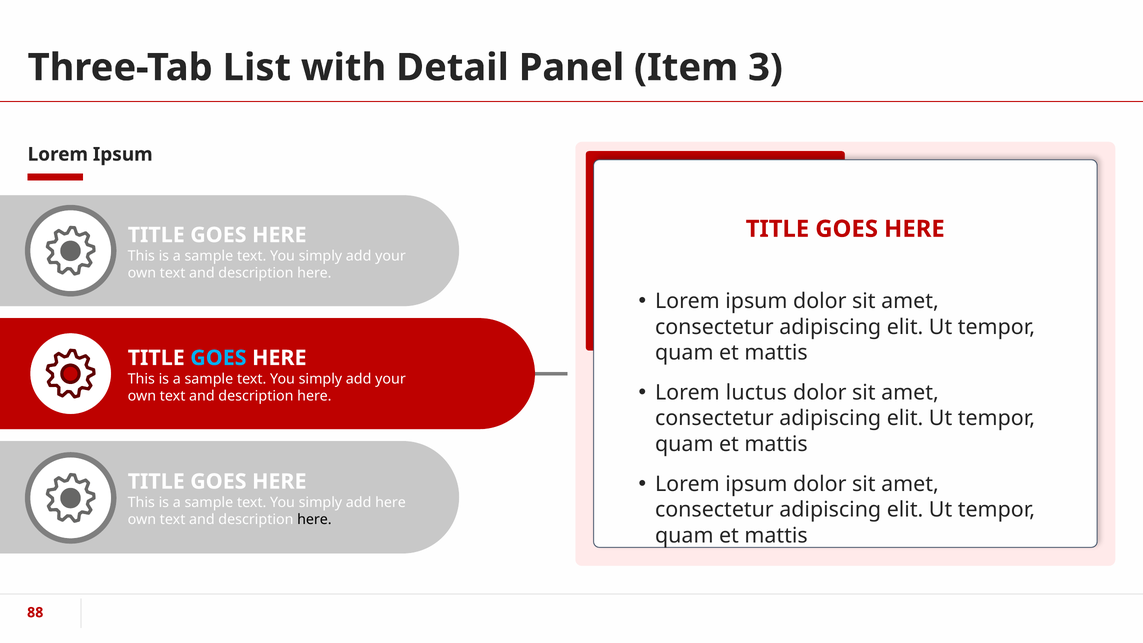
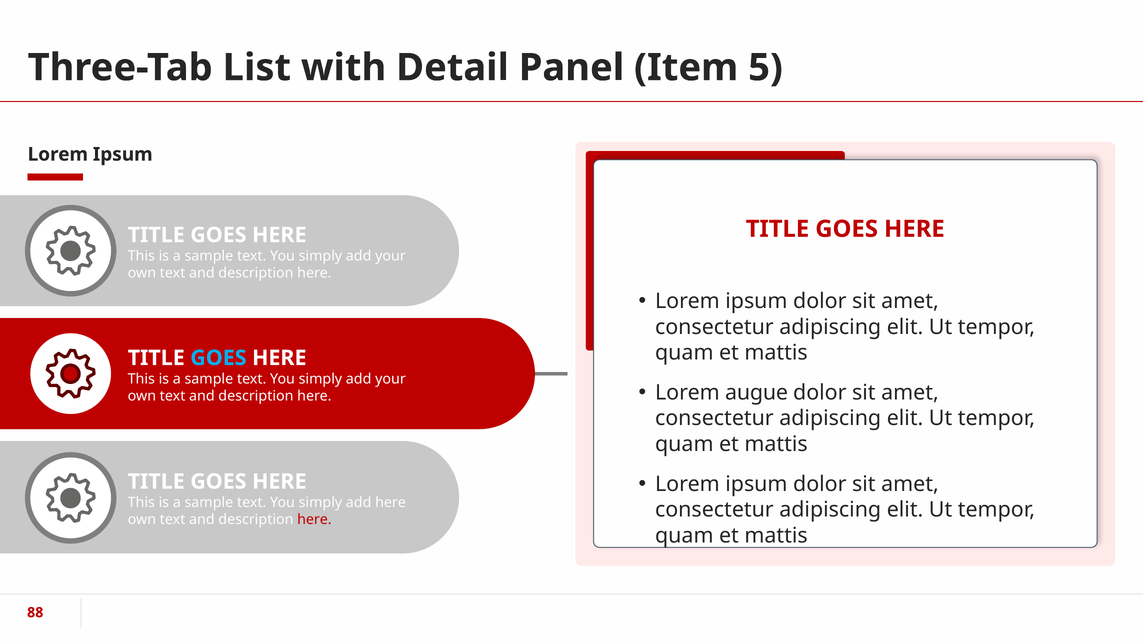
3: 3 -> 5
luctus: luctus -> augue
here at (314, 520) colour: black -> red
